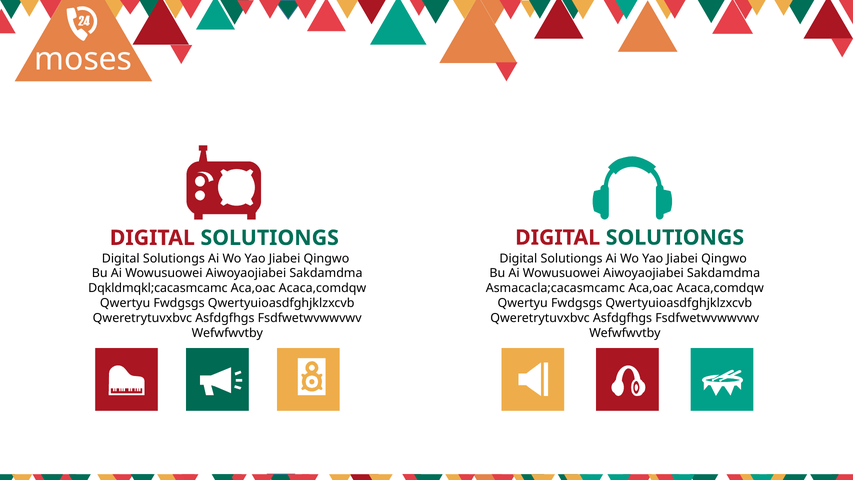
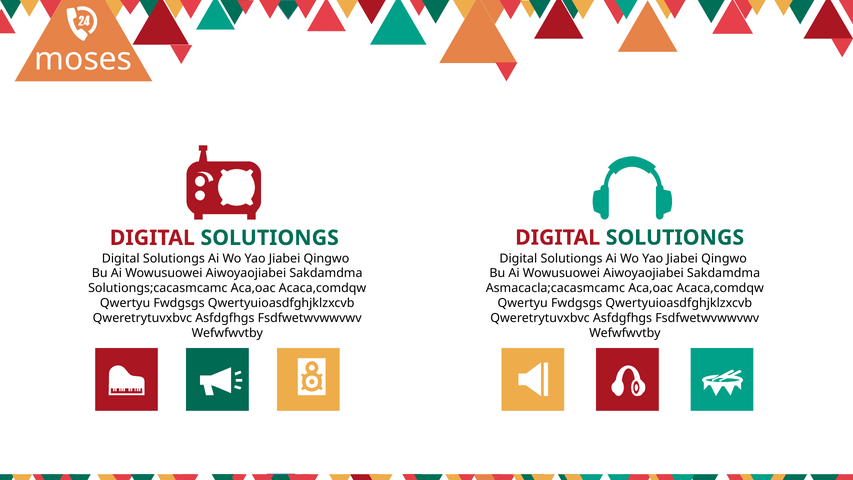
Dqkldmqkl;cacasmcamc: Dqkldmqkl;cacasmcamc -> Solutiongs;cacasmcamc
